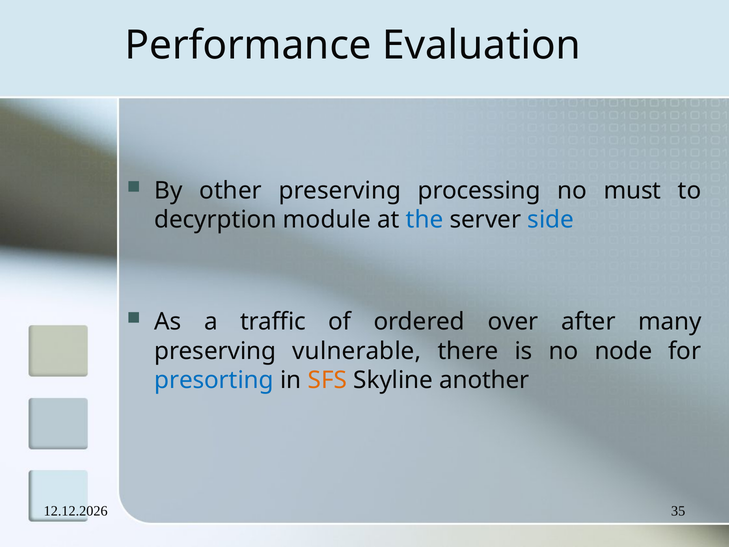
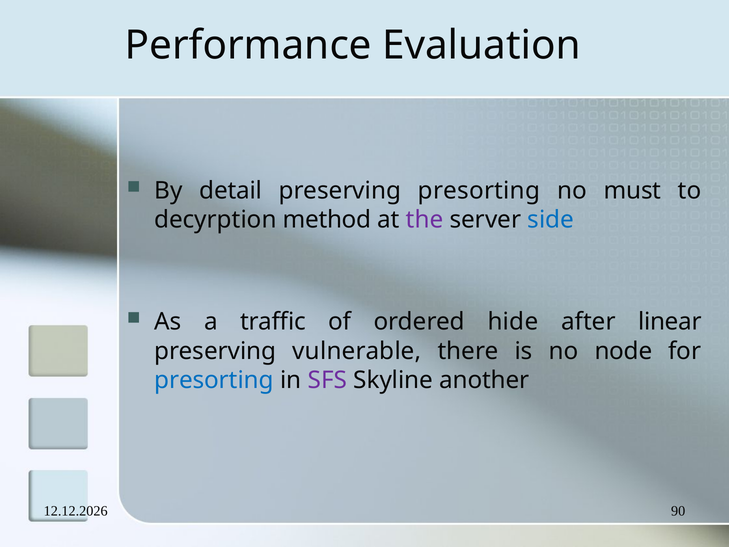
other: other -> detail
preserving processing: processing -> presorting
module: module -> method
the colour: blue -> purple
over: over -> hide
many: many -> linear
SFS colour: orange -> purple
35: 35 -> 90
